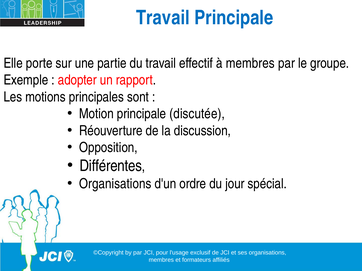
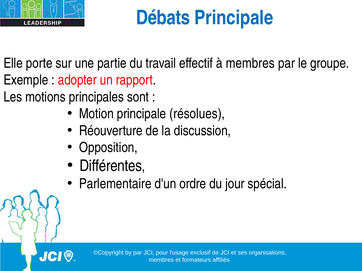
Travail at (163, 18): Travail -> Débats
discutée: discutée -> résolues
Organisations at (115, 184): Organisations -> Parlementaire
